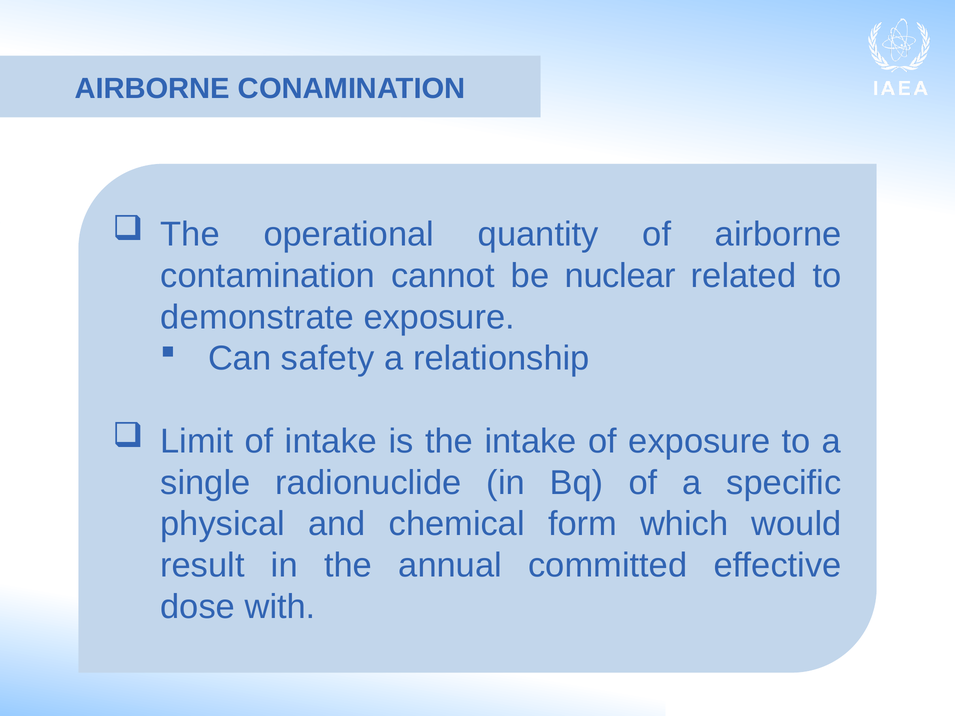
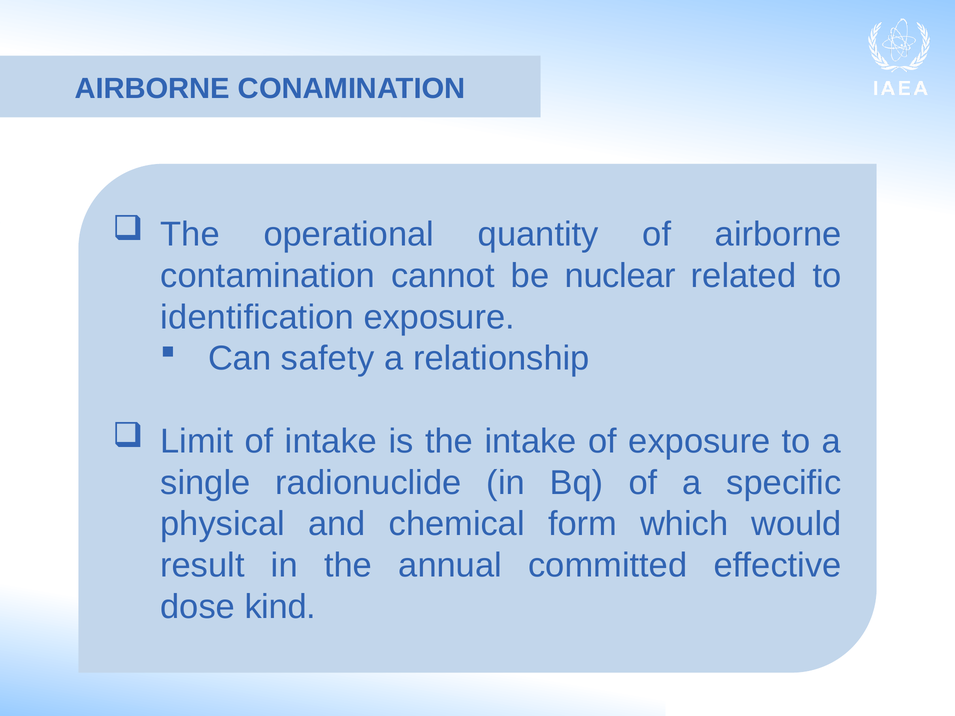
demonstrate: demonstrate -> identification
with: with -> kind
